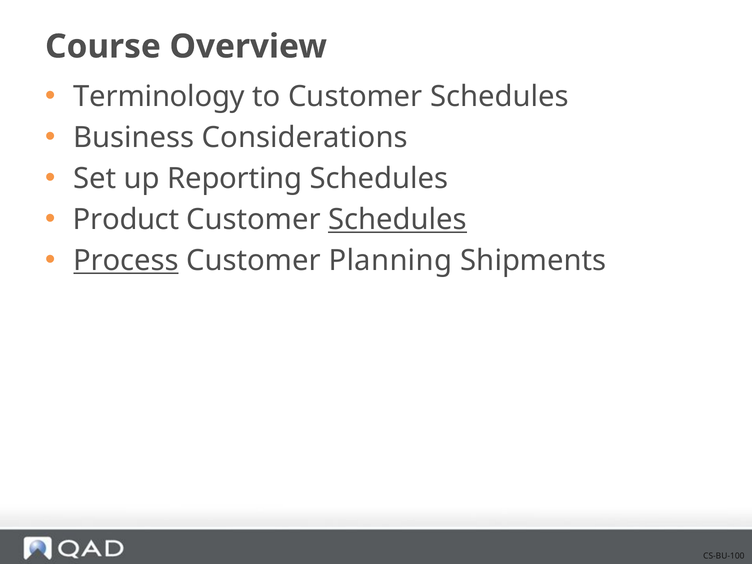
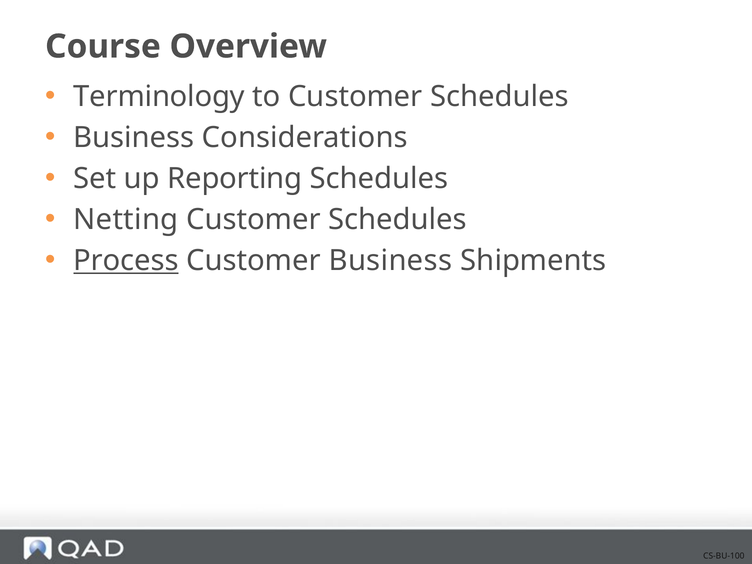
Product: Product -> Netting
Schedules at (398, 220) underline: present -> none
Customer Planning: Planning -> Business
